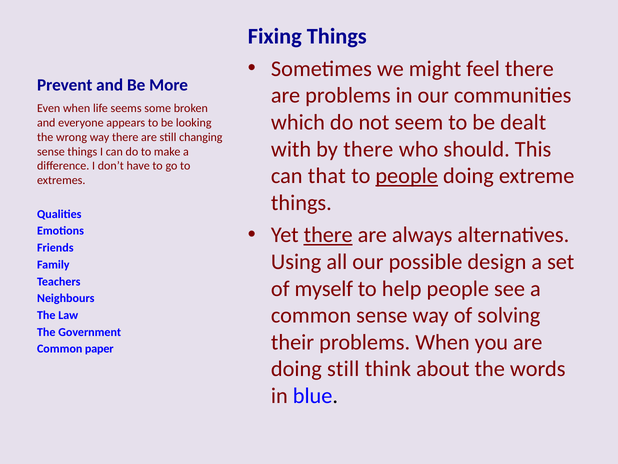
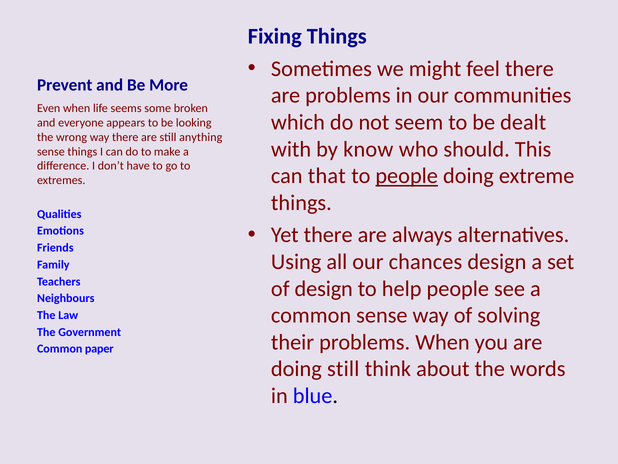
changing: changing -> anything
by there: there -> know
there at (328, 235) underline: present -> none
possible: possible -> chances
of myself: myself -> design
